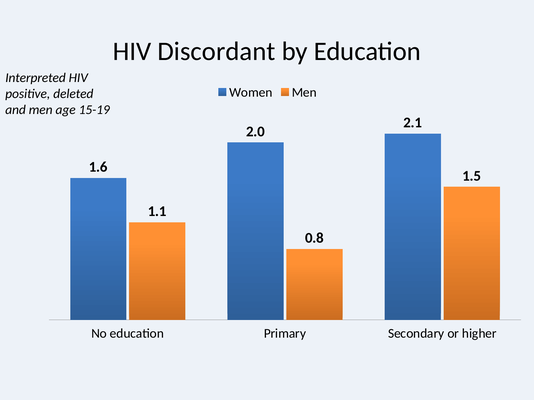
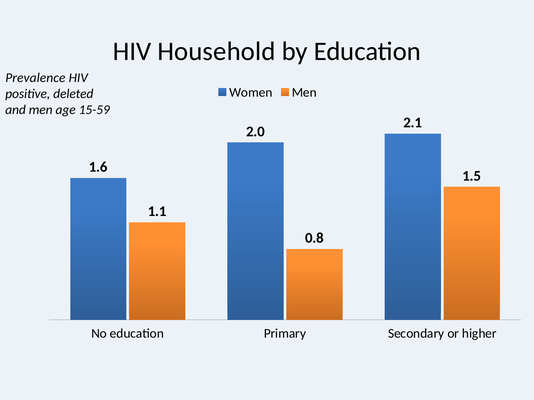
Discordant: Discordant -> Household
Interpreted: Interpreted -> Prevalence
15-19: 15-19 -> 15-59
